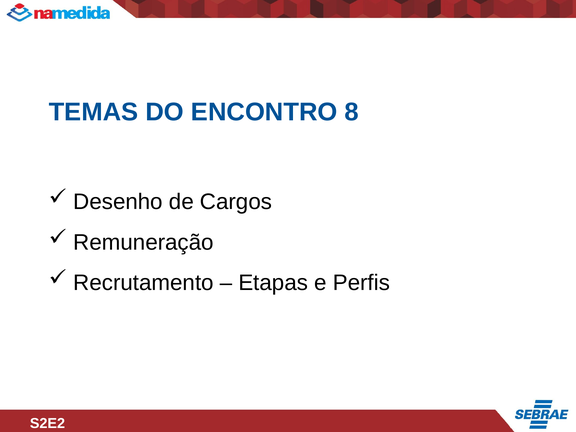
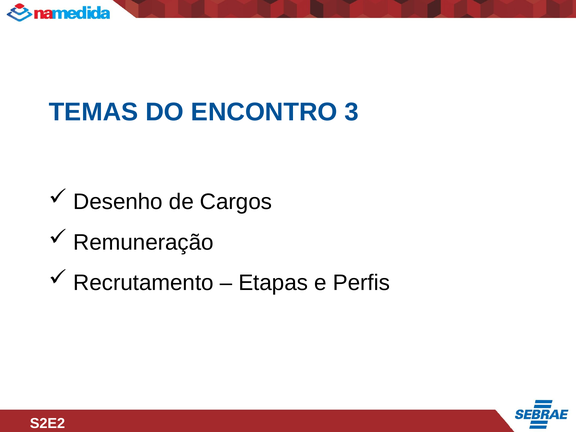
8: 8 -> 3
